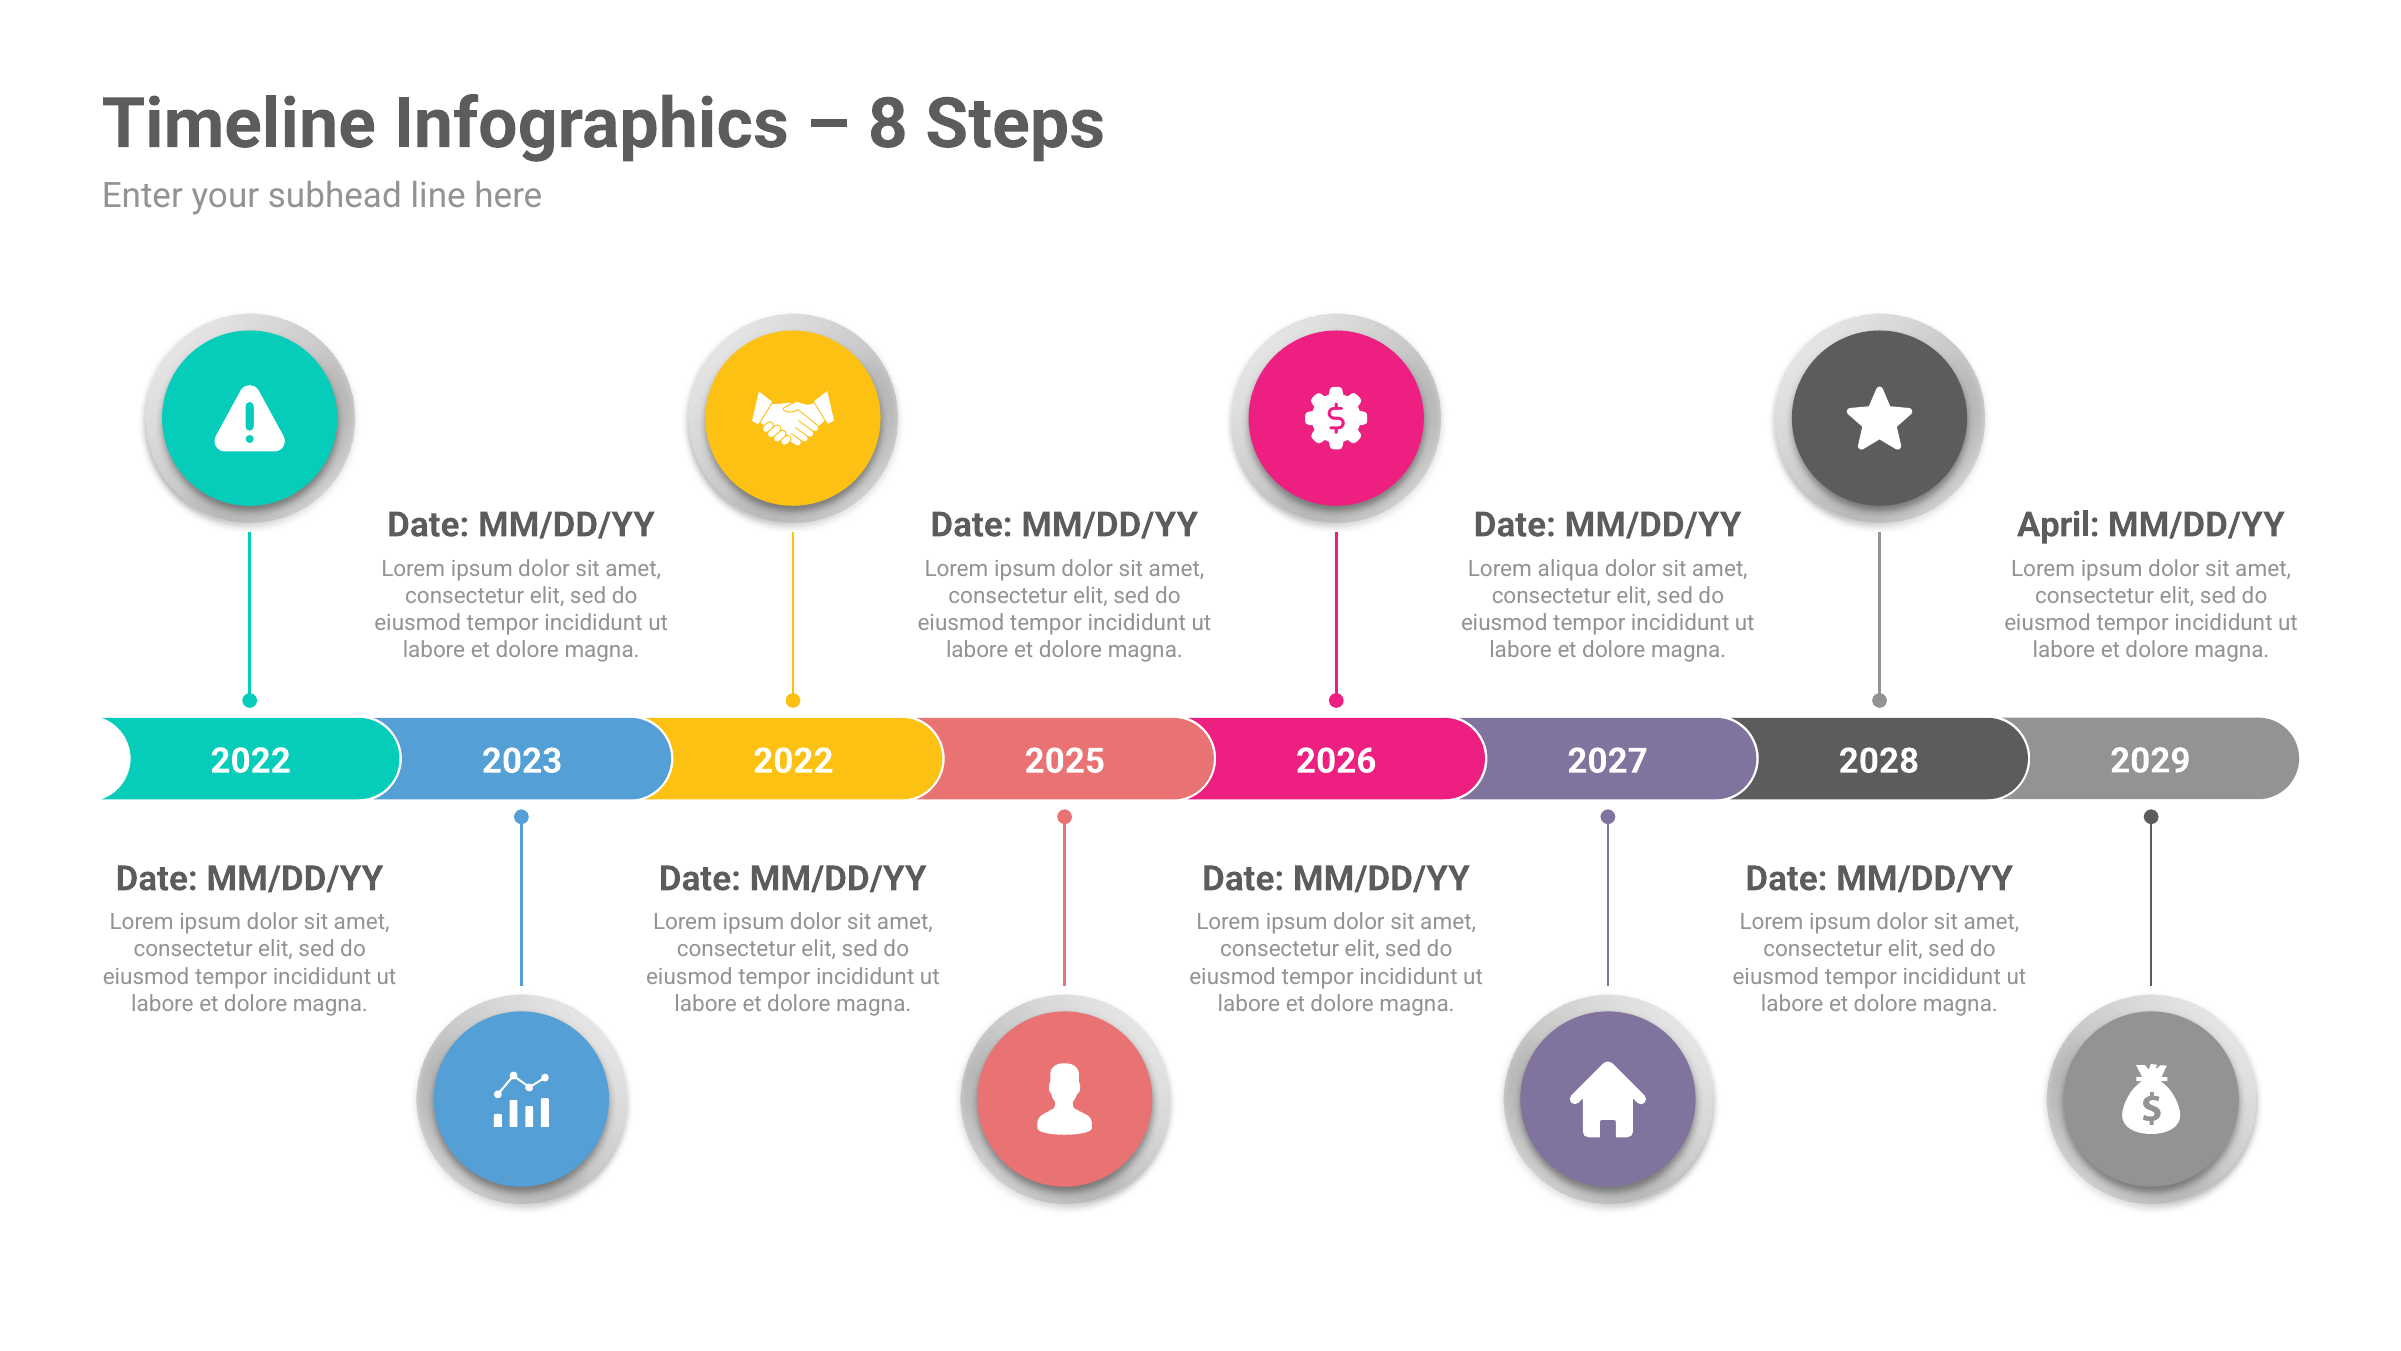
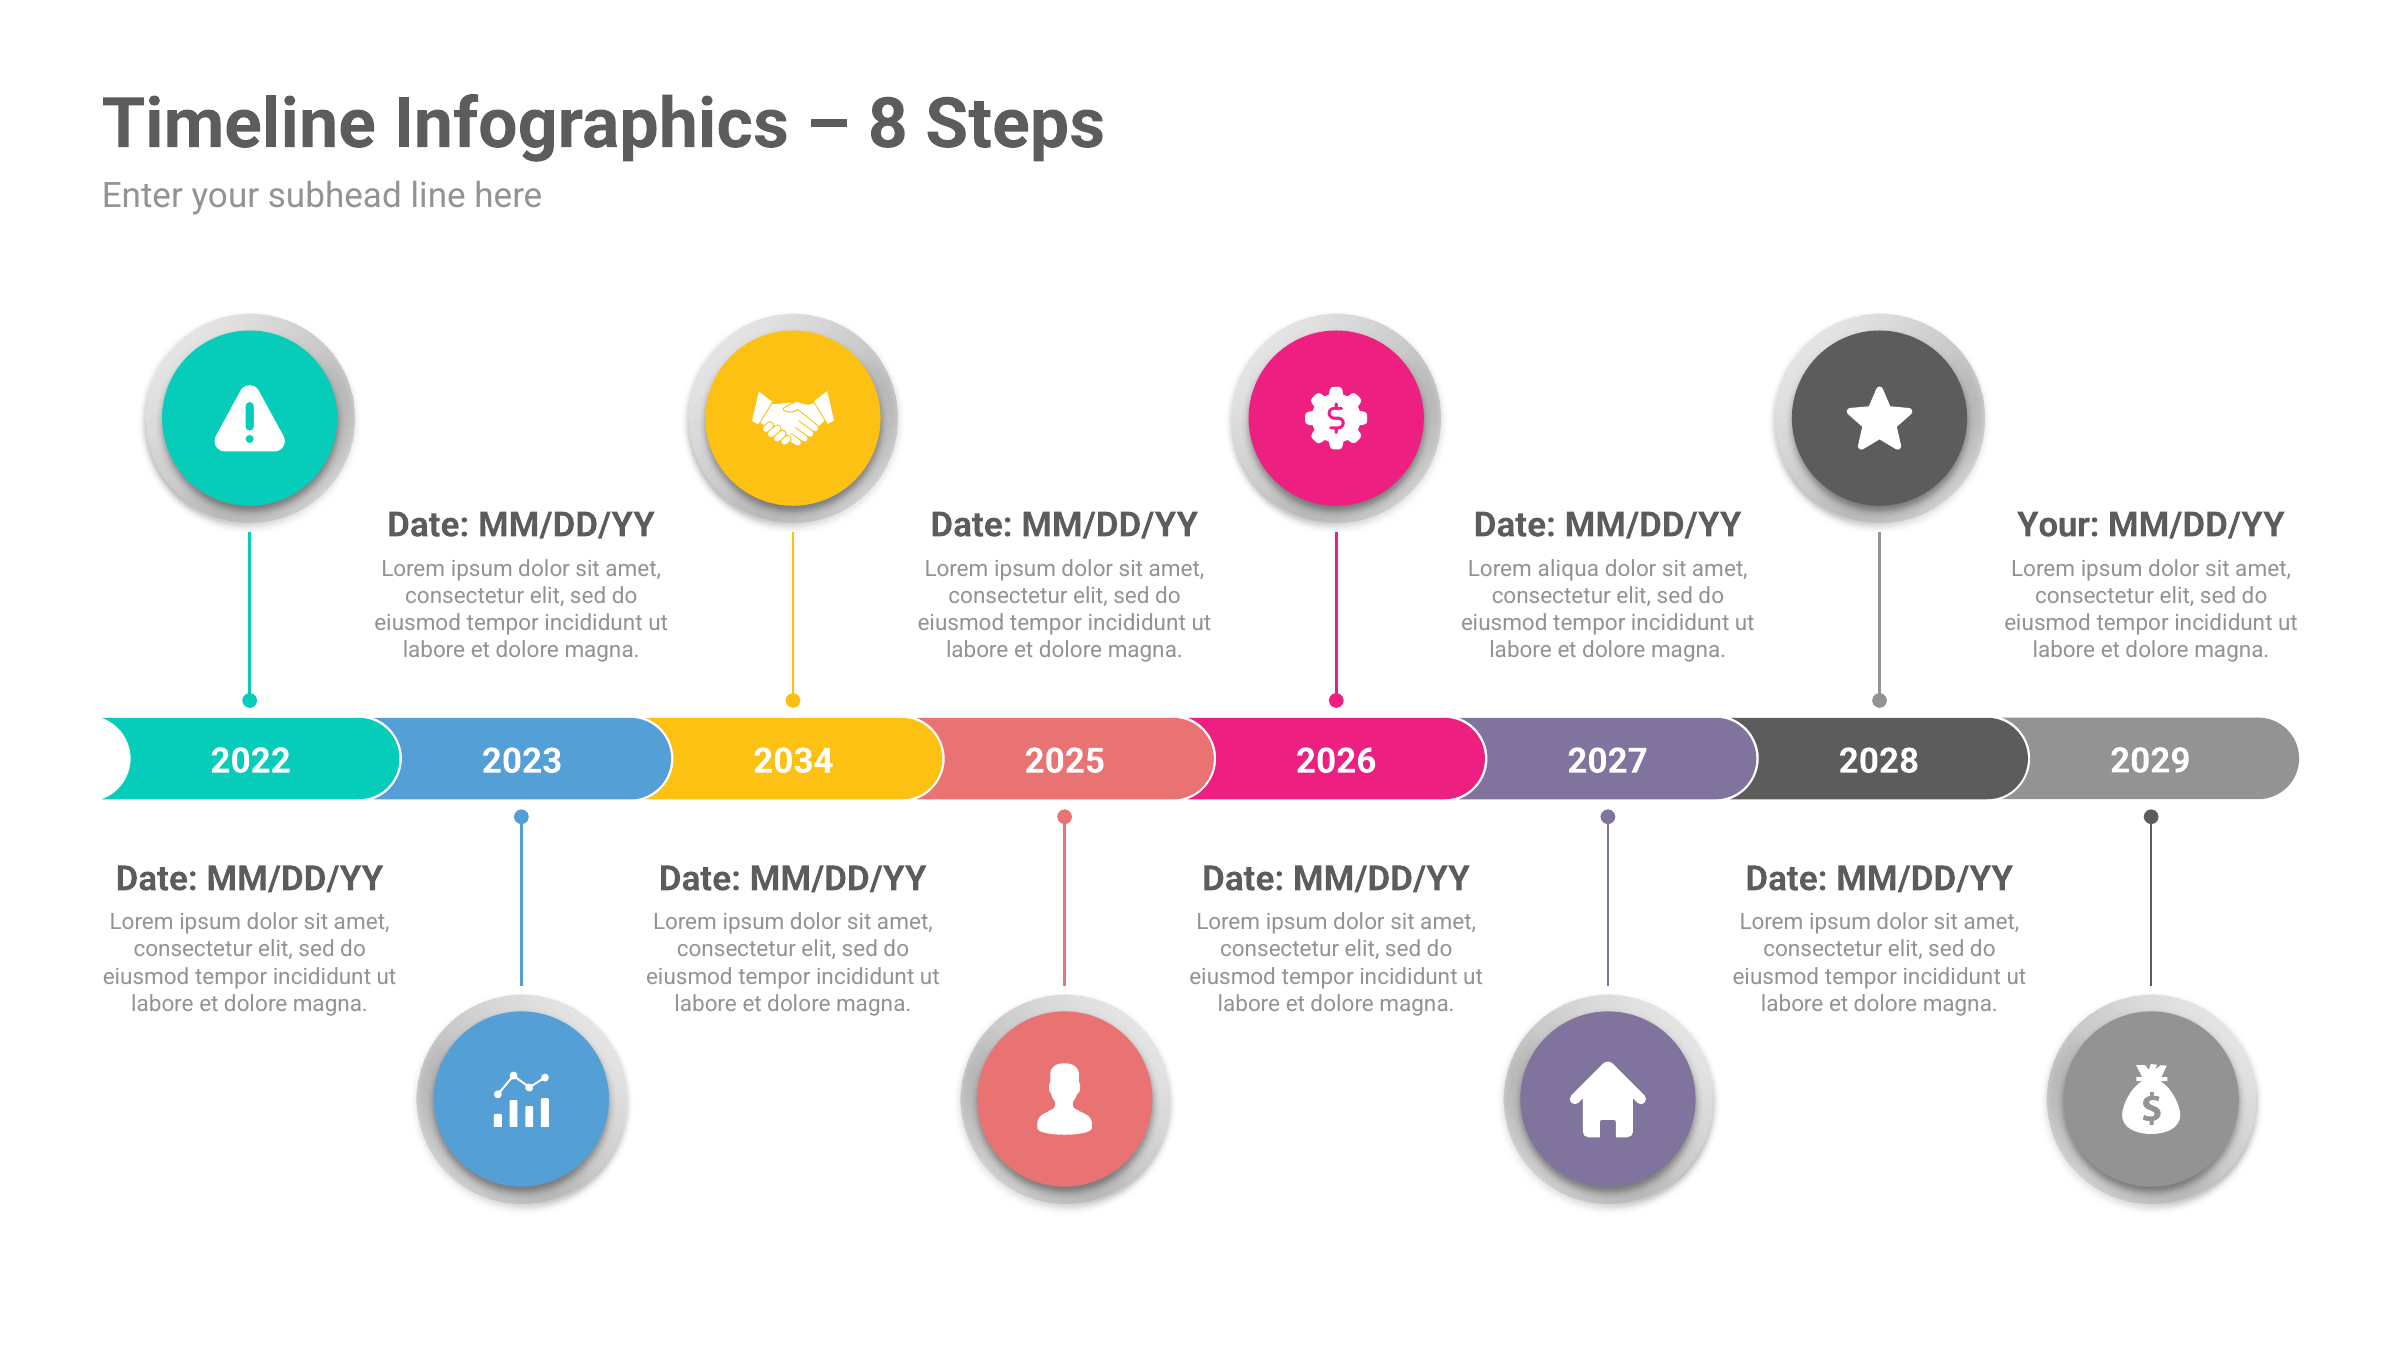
April at (2058, 525): April -> Your
2023 2022: 2022 -> 2034
